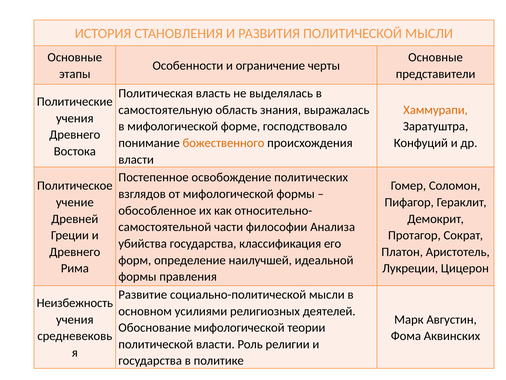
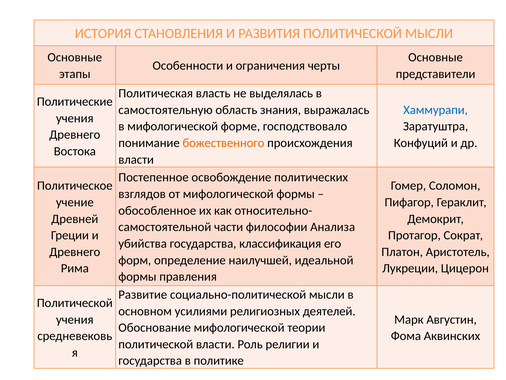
ограничение: ограничение -> ограничения
Хаммурапи colour: orange -> blue
Неизбежность at (75, 303): Неизбежность -> Политической
